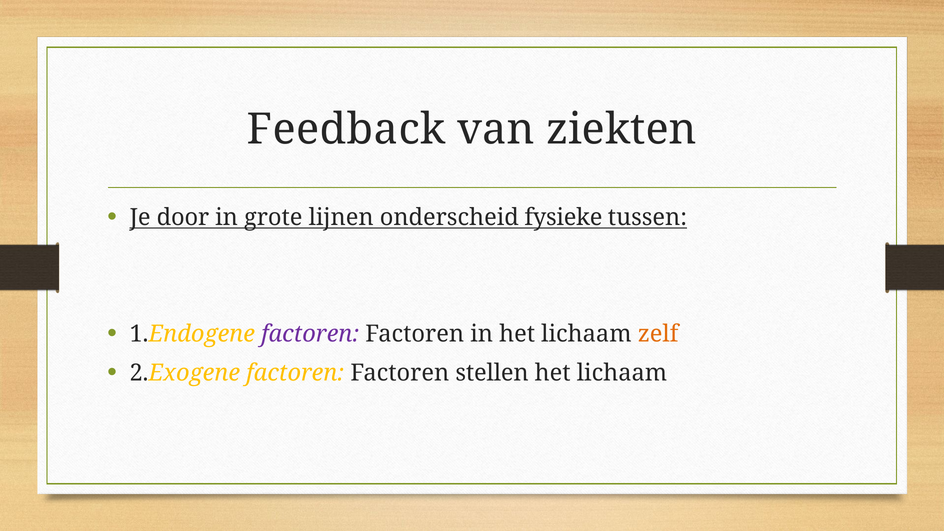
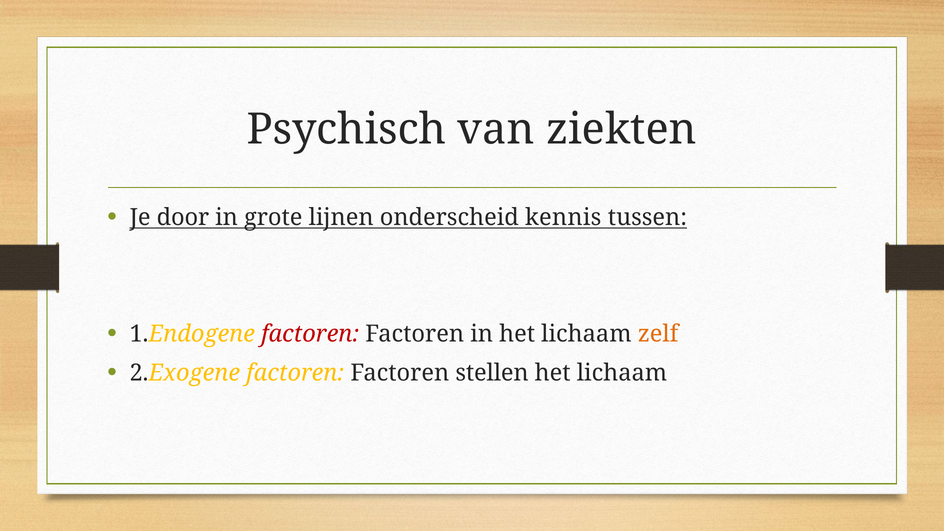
Feedback: Feedback -> Psychisch
fysieke: fysieke -> kennis
factoren at (310, 334) colour: purple -> red
